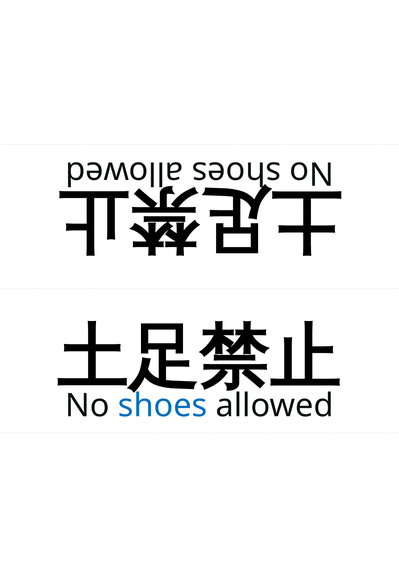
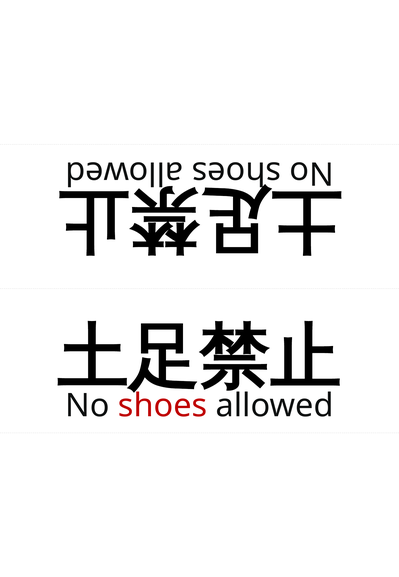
shoes colour: blue -> red
